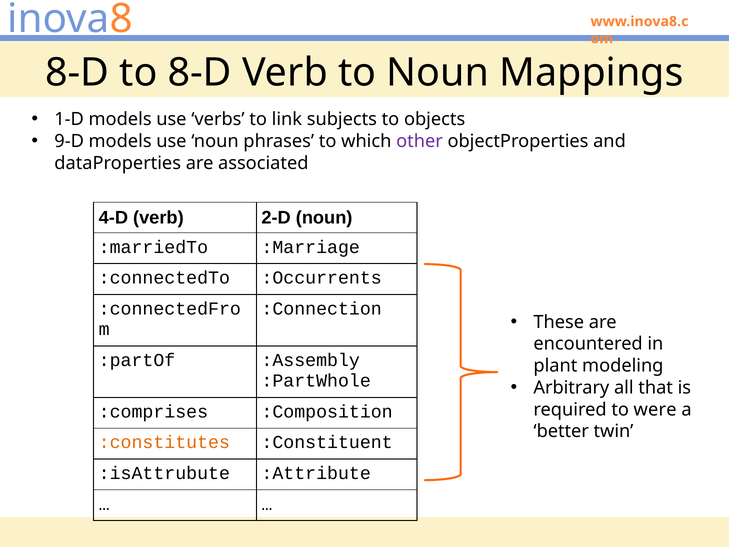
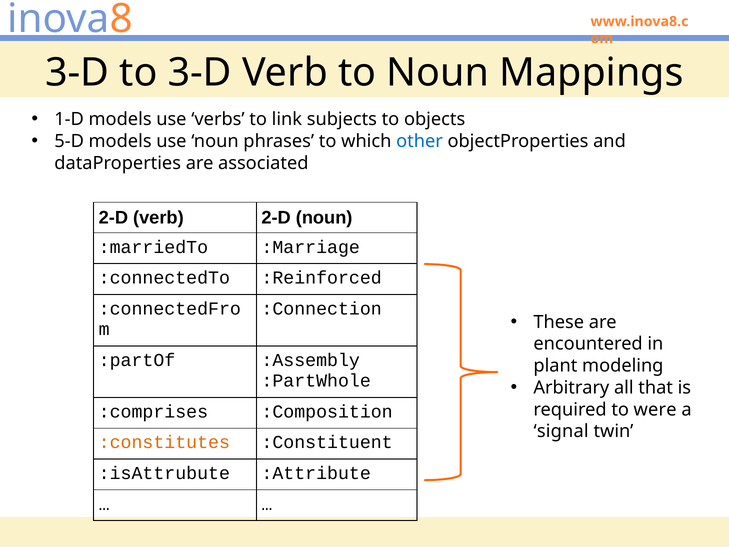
8-D at (77, 73): 8-D -> 3-D
to 8-D: 8-D -> 3-D
9-D: 9-D -> 5-D
other colour: purple -> blue
4-D at (113, 218): 4-D -> 2-D
:Occurrents: :Occurrents -> :Reinforced
better: better -> signal
